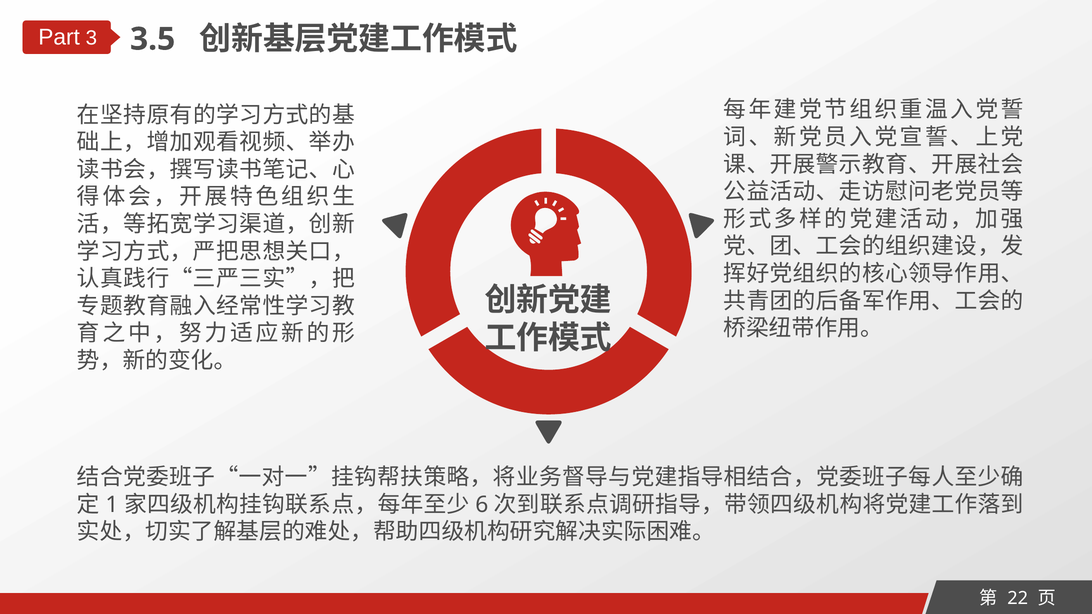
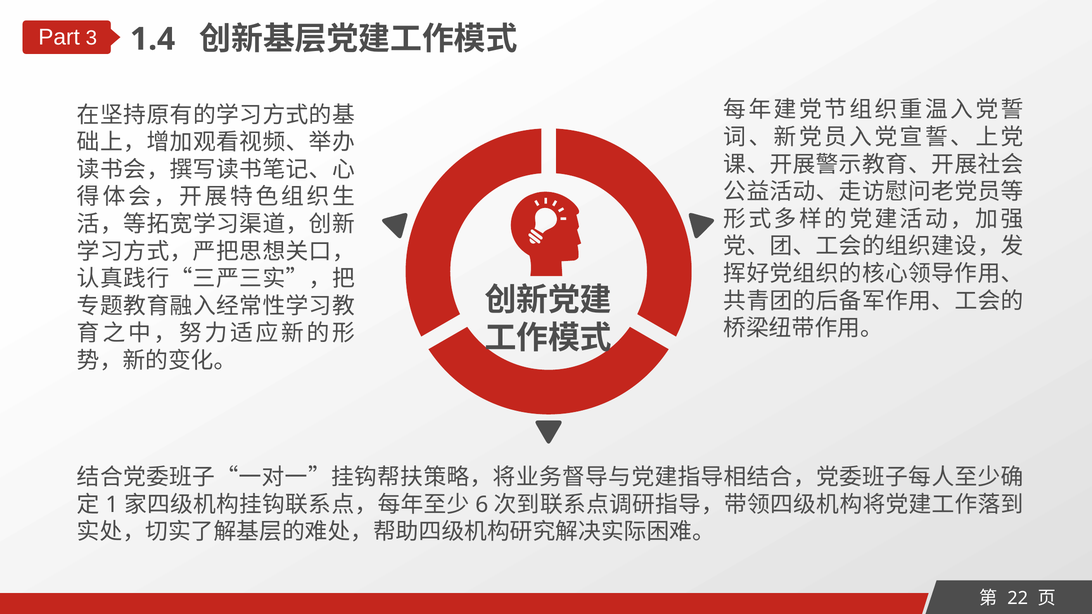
3.5: 3.5 -> 1.4
